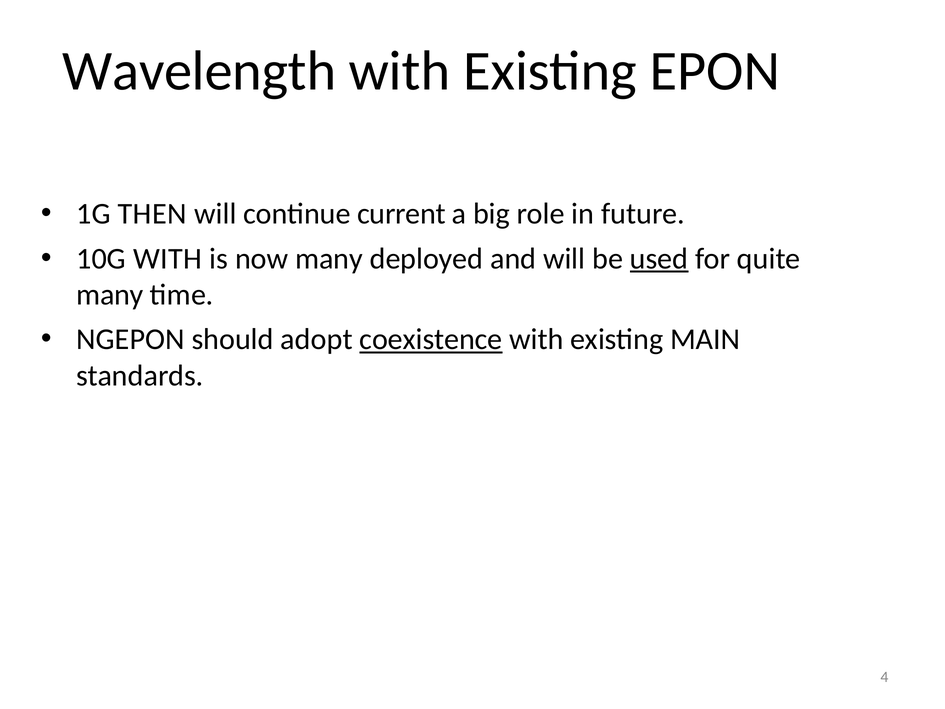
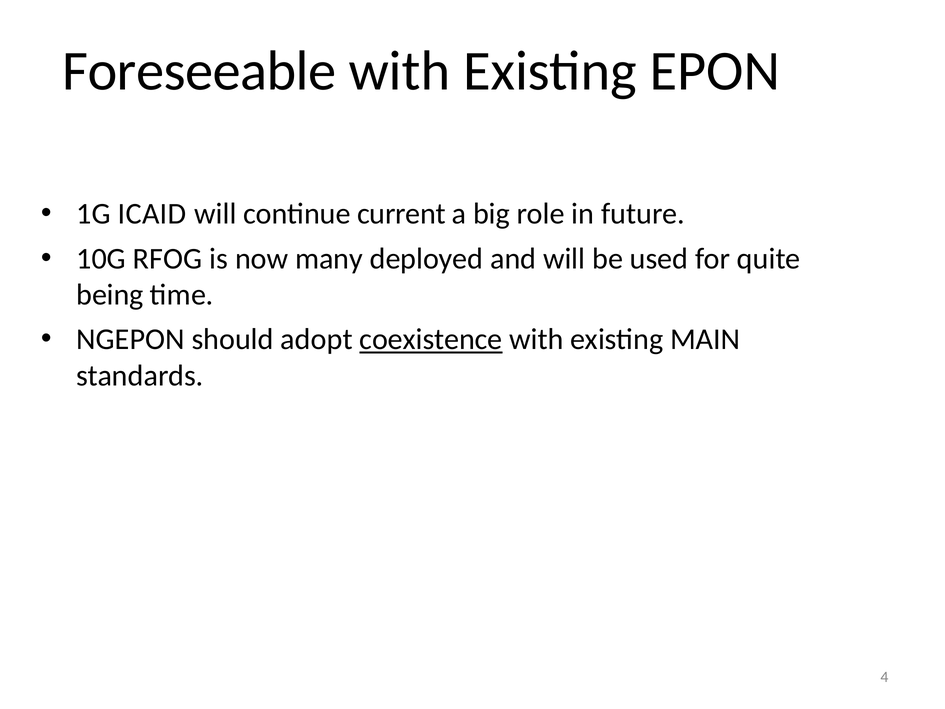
Wavelength: Wavelength -> Foreseeable
THEN: THEN -> ICAID
10G WITH: WITH -> RFOG
used underline: present -> none
many at (110, 295): many -> being
